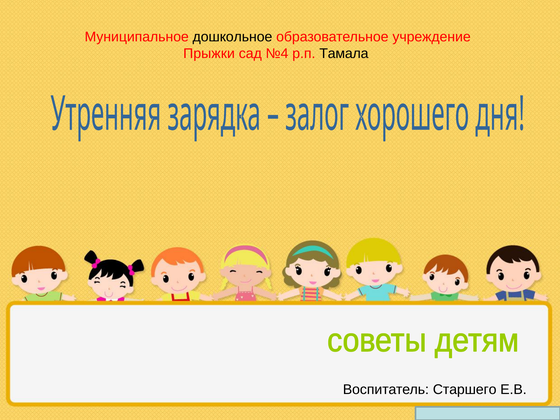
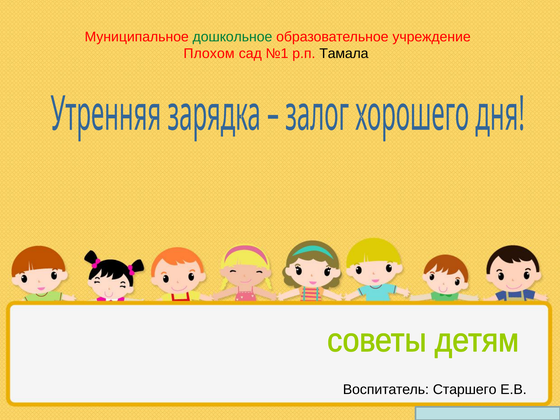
дошкольное colour: black -> green
Прыжки: Прыжки -> Плохом
№4: №4 -> №1
